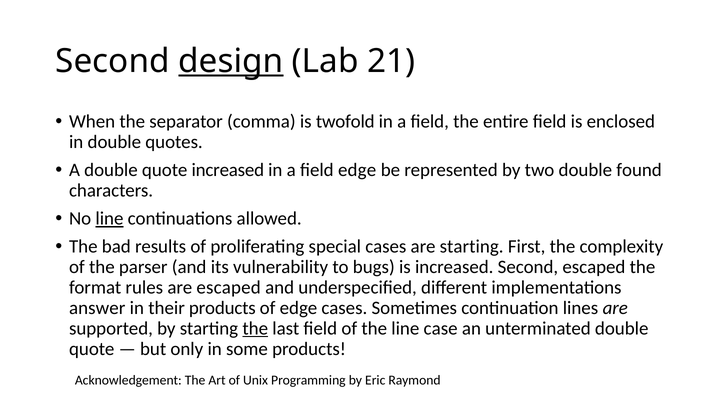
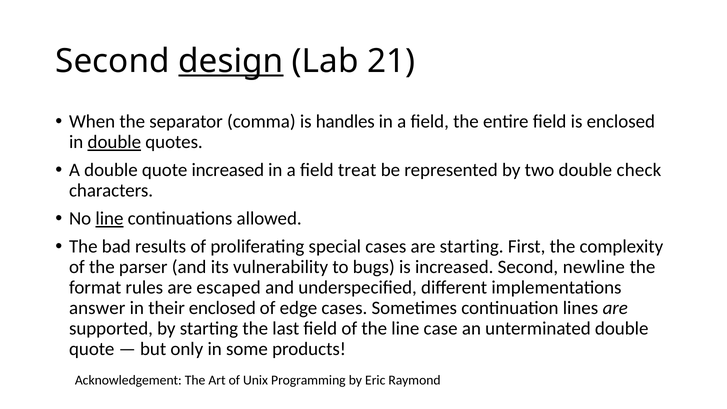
twofold: twofold -> handles
double at (114, 142) underline: none -> present
field edge: edge -> treat
found: found -> check
Second escaped: escaped -> newline
their products: products -> enclosed
the at (255, 328) underline: present -> none
